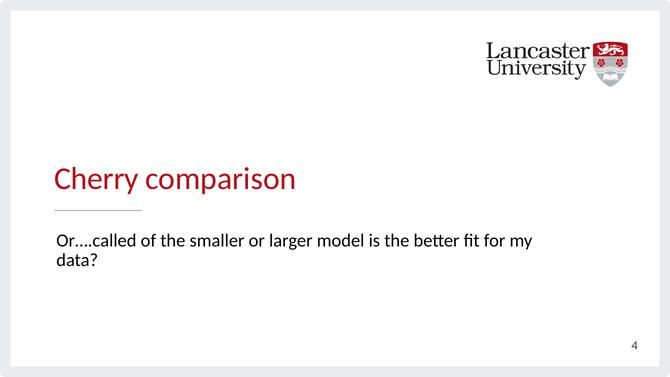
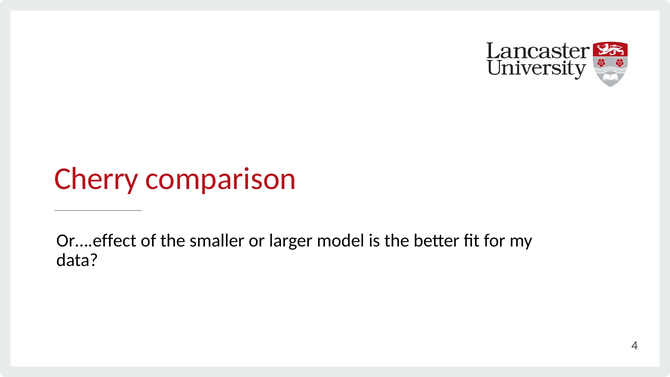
Or….called: Or….called -> Or….effect
